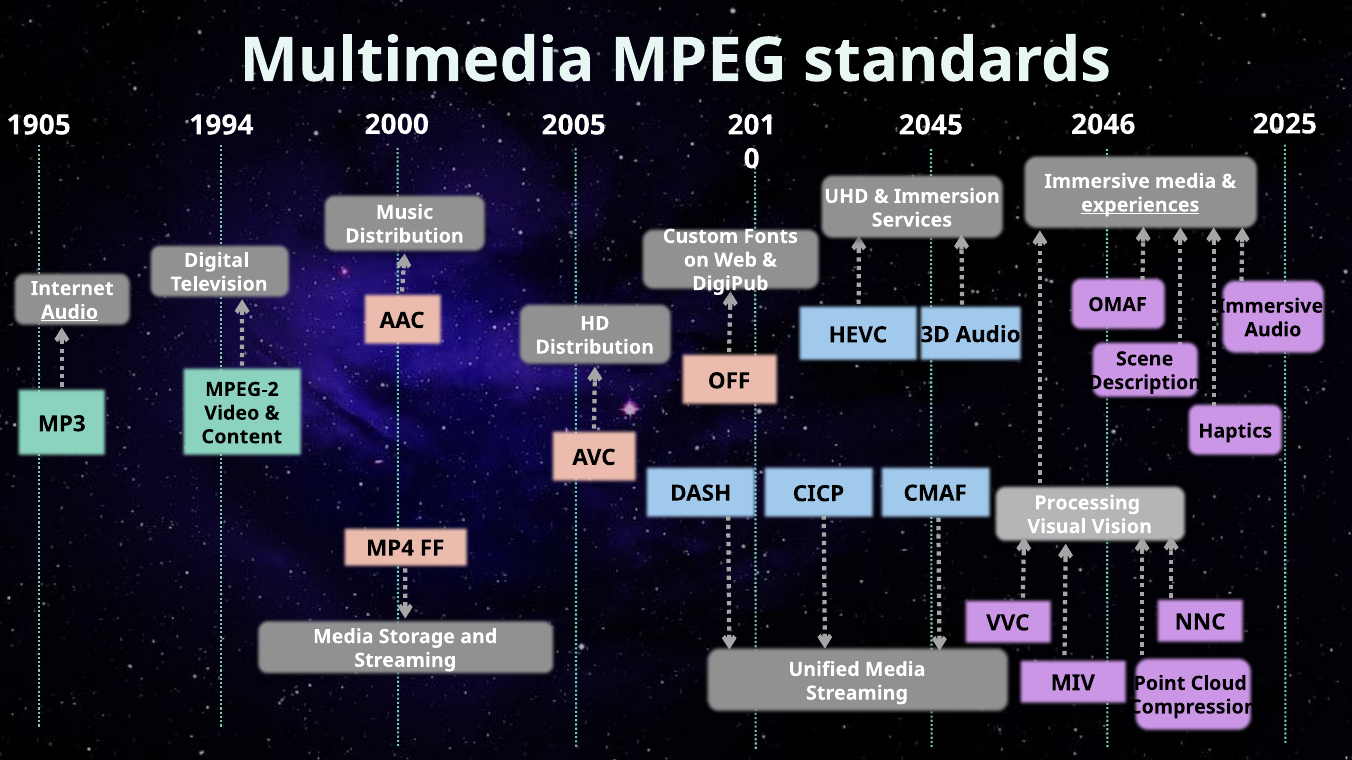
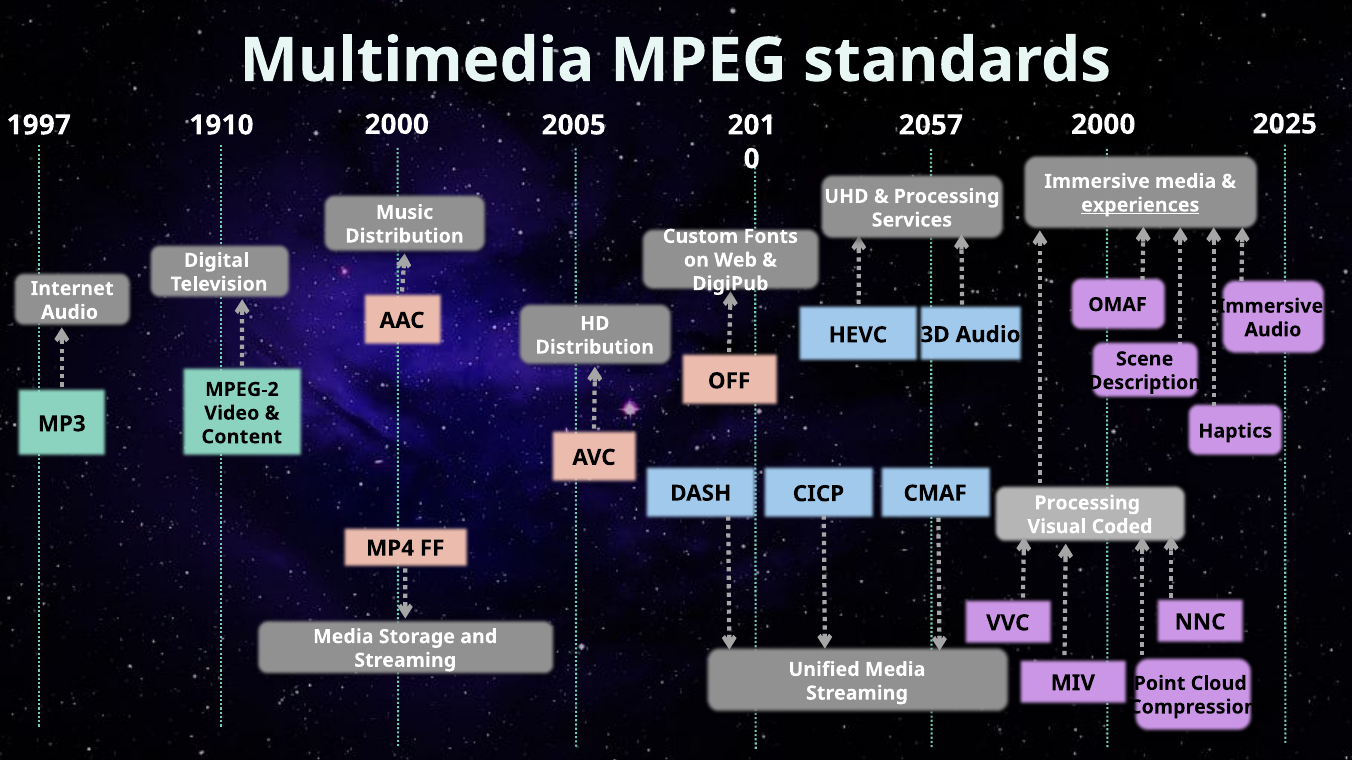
2046 at (1103, 125): 2046 -> 2000
1905: 1905 -> 1997
1994: 1994 -> 1910
2045: 2045 -> 2057
Immersion at (947, 197): Immersion -> Processing
Audio at (70, 312) underline: present -> none
Vision: Vision -> Coded
